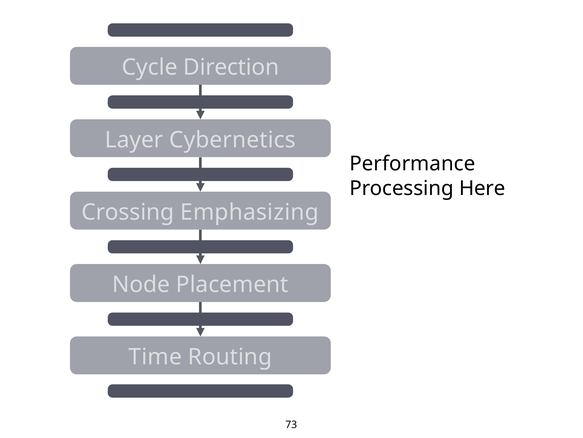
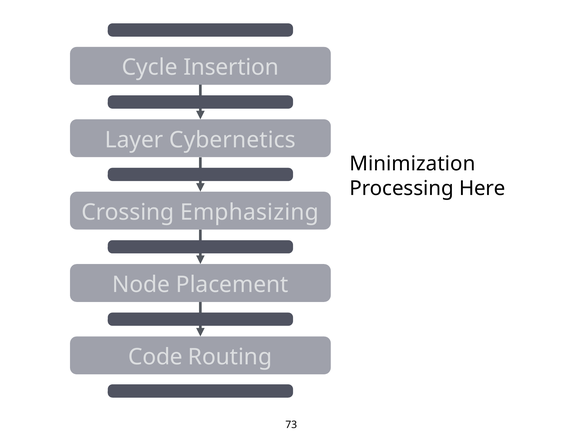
Direction: Direction -> Insertion
Performance: Performance -> Minimization
Time: Time -> Code
